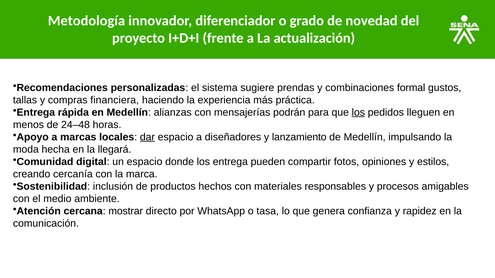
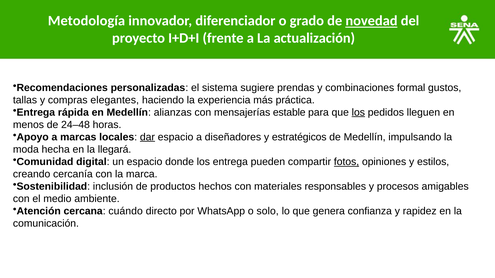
novedad underline: none -> present
financiera: financiera -> elegantes
podrán: podrán -> estable
lanzamiento: lanzamiento -> estratégicos
fotos underline: none -> present
mostrar: mostrar -> cuándo
tasa: tasa -> solo
